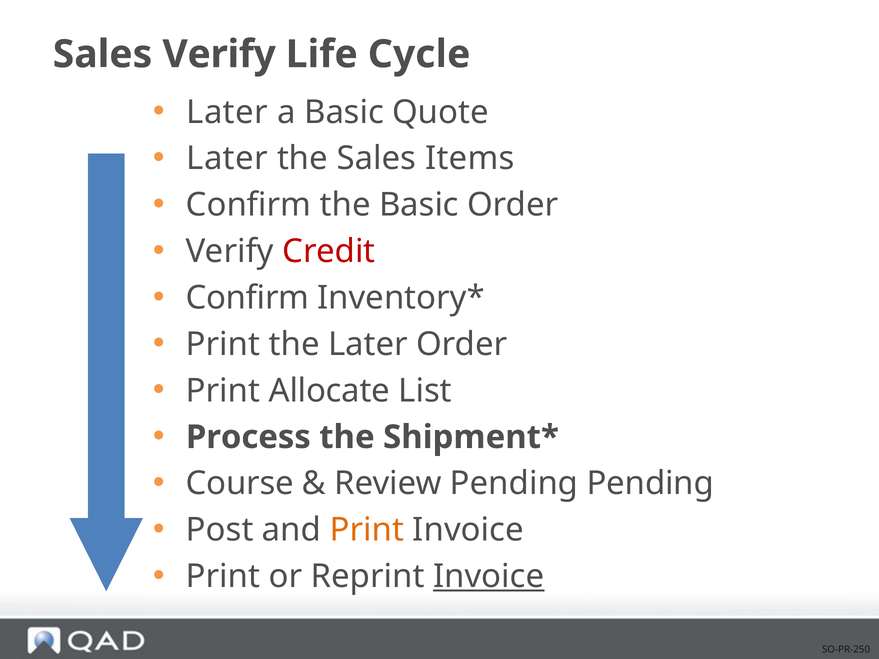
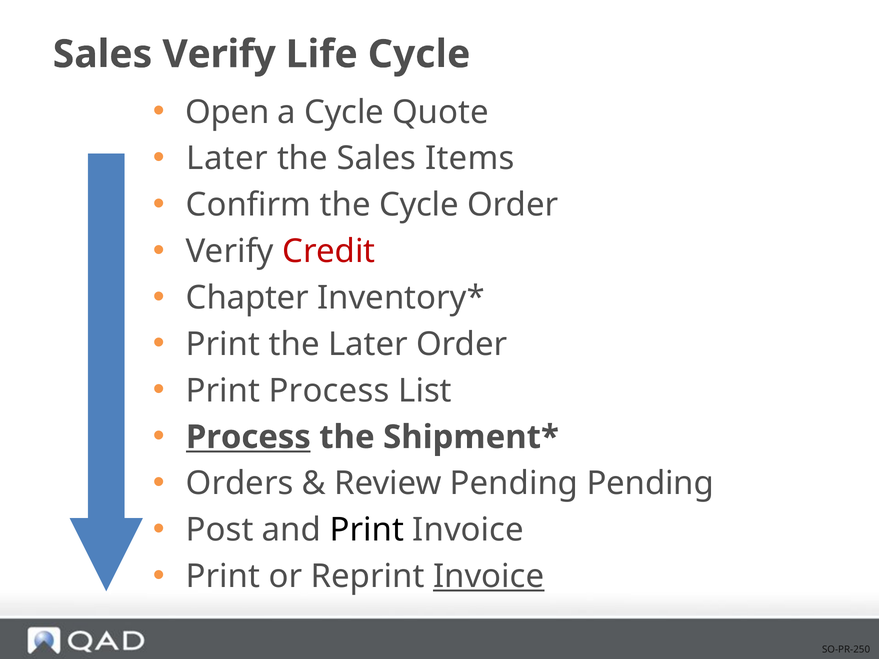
Later at (227, 112): Later -> Open
a Basic: Basic -> Cycle
the Basic: Basic -> Cycle
Confirm at (247, 298): Confirm -> Chapter
Print Allocate: Allocate -> Process
Process at (248, 437) underline: none -> present
Course: Course -> Orders
Print at (367, 530) colour: orange -> black
